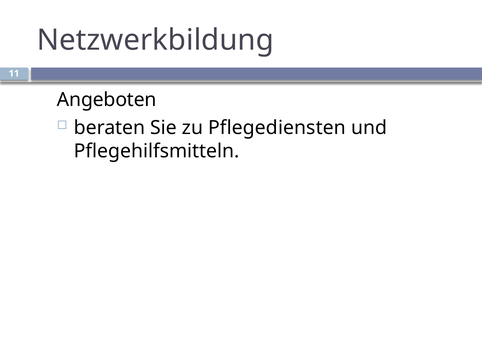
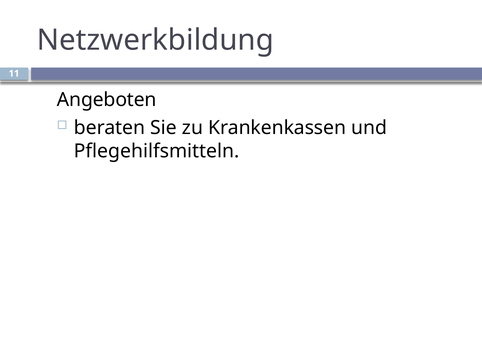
Pflegediensten: Pflegediensten -> Krankenkassen
